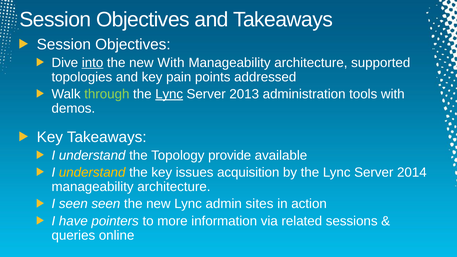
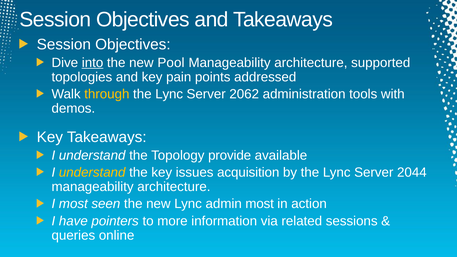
new With: With -> Pool
through colour: light green -> yellow
Lync at (169, 94) underline: present -> none
2013: 2013 -> 2062
2014: 2014 -> 2044
I seen: seen -> most
admin sites: sites -> most
